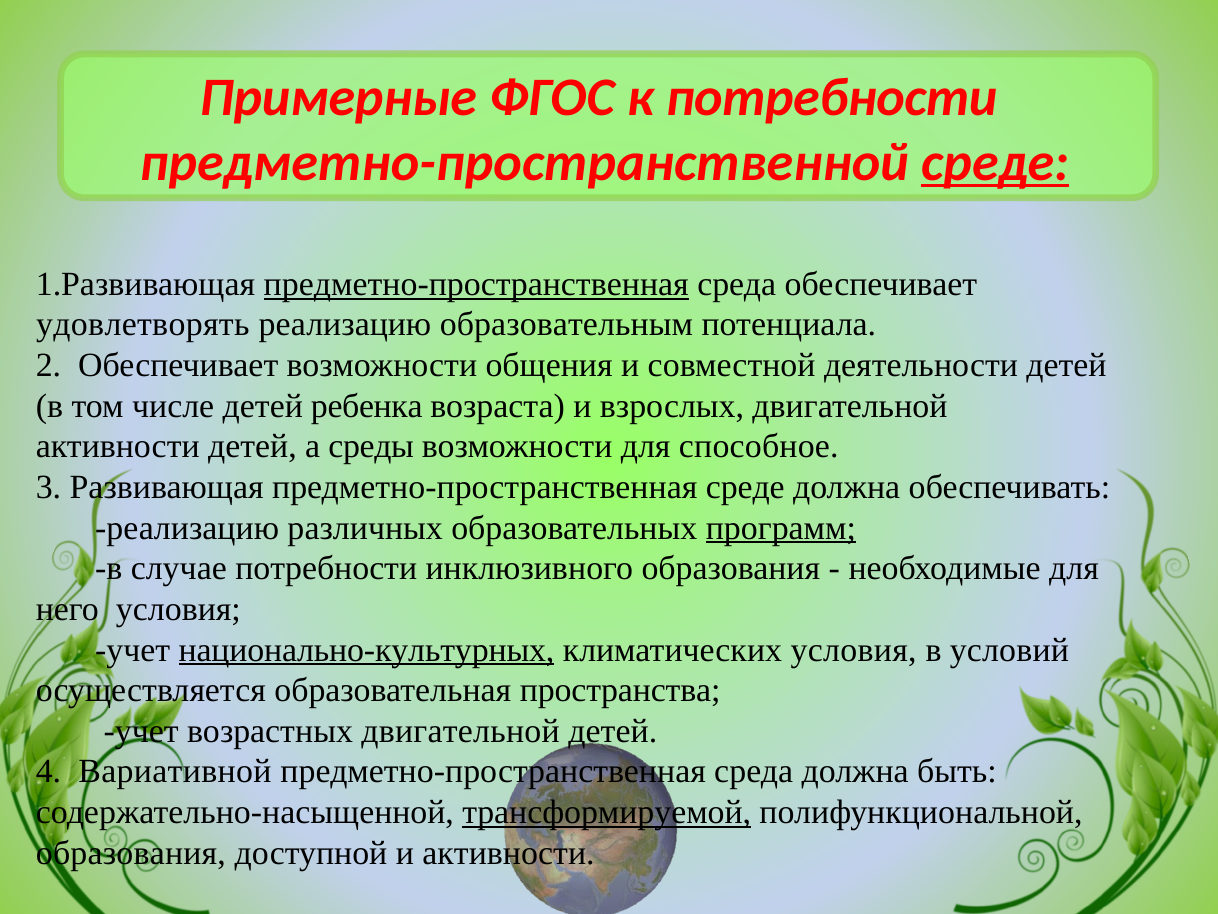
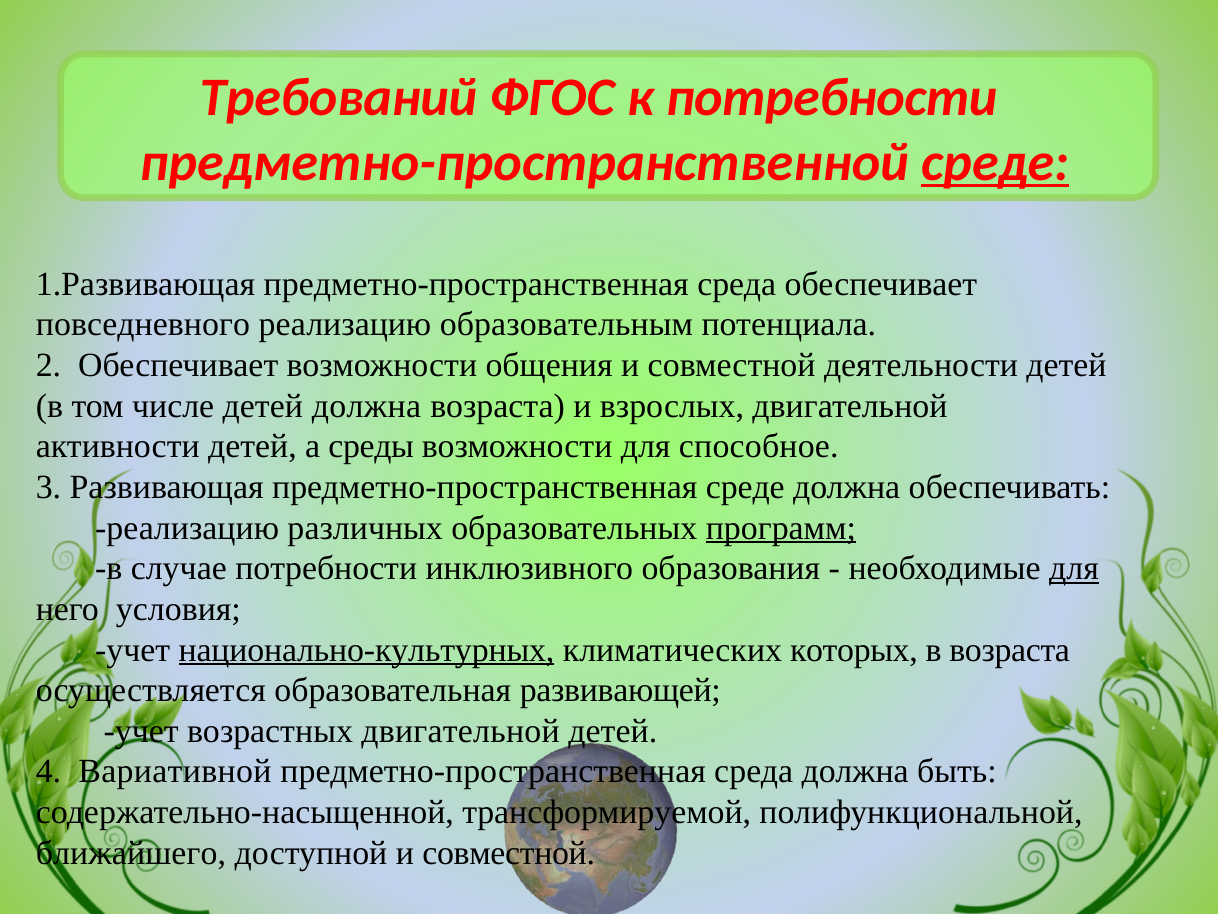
Примерные: Примерные -> Требований
предметно-пространственная at (476, 284) underline: present -> none
удовлетворять: удовлетворять -> повседневного
детей ребенка: ребенка -> должна
для at (1074, 568) underline: none -> present
климатических условия: условия -> которых
в условий: условий -> возраста
пространства: пространства -> развивающей
трансформируемой underline: present -> none
образования at (131, 853): образования -> ближайшего
доступной и активности: активности -> совместной
